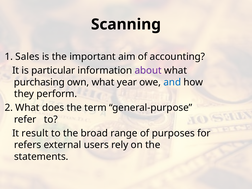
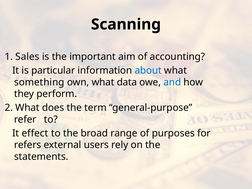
about colour: purple -> blue
purchasing: purchasing -> something
year: year -> data
result: result -> effect
